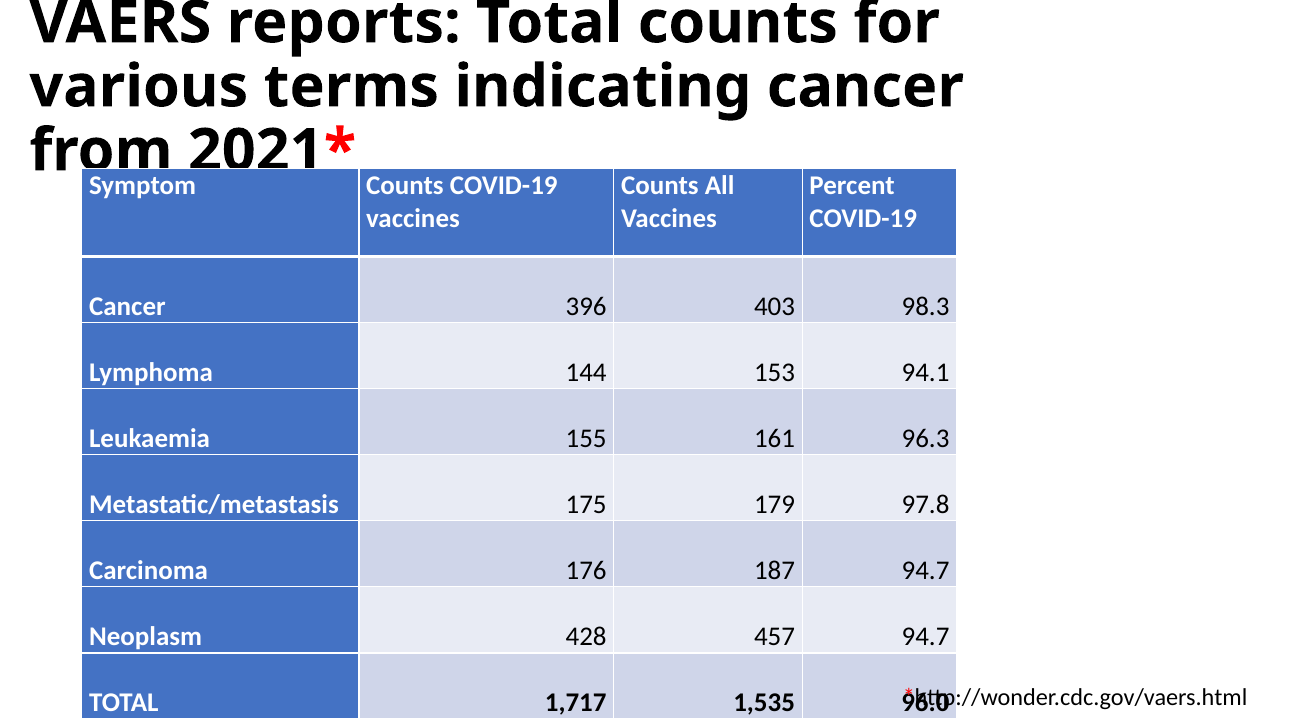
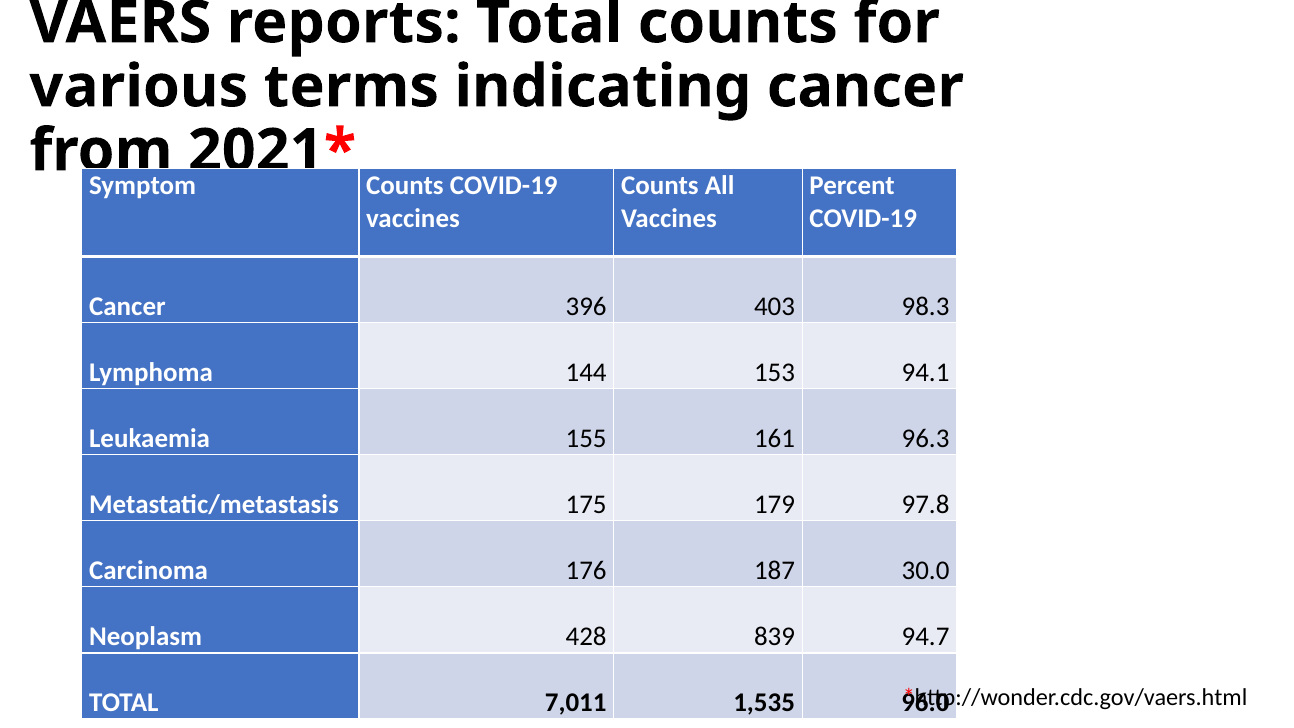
187 94.7: 94.7 -> 30.0
457: 457 -> 839
1,717: 1,717 -> 7,011
